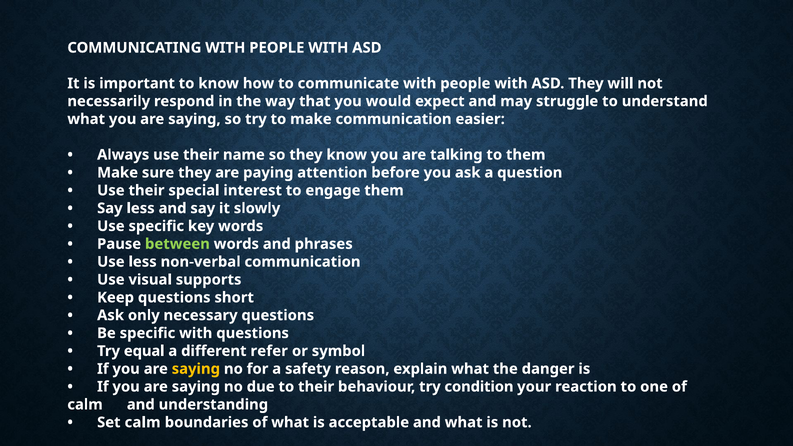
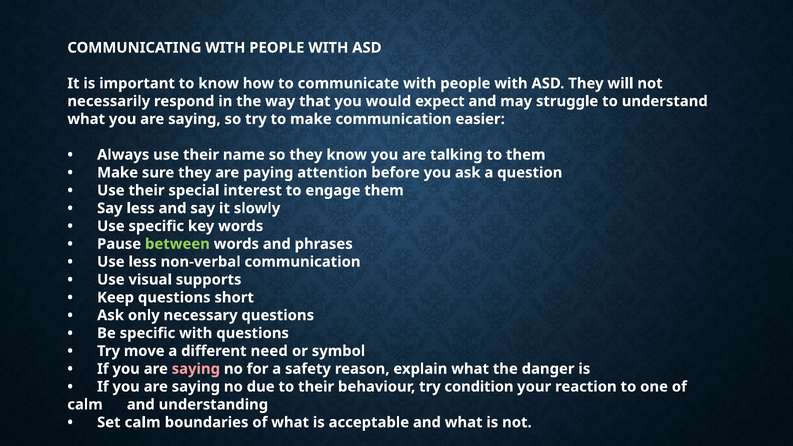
equal: equal -> move
refer: refer -> need
saying at (196, 369) colour: yellow -> pink
